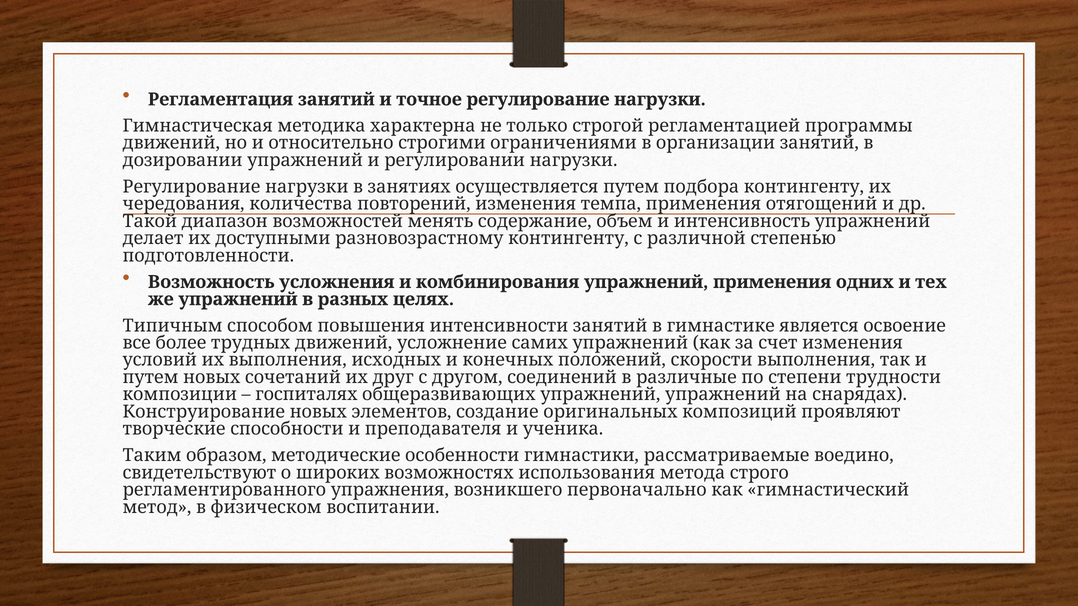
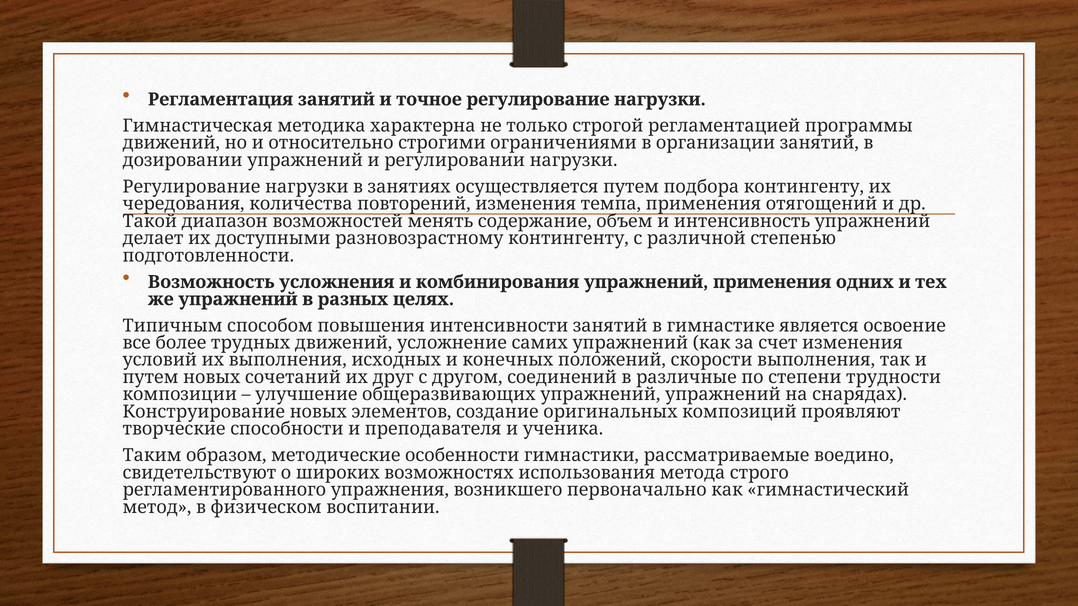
госпиталях: госпиталях -> улучшение
